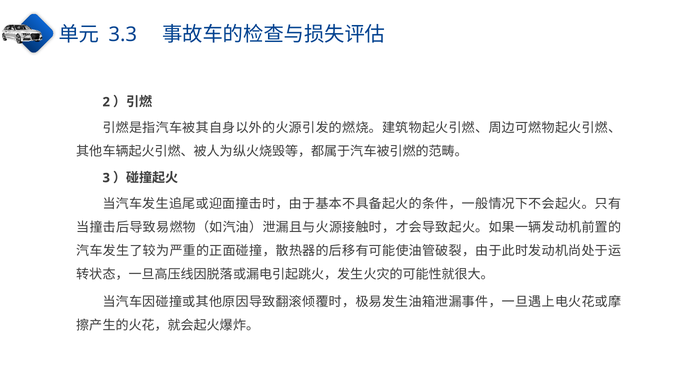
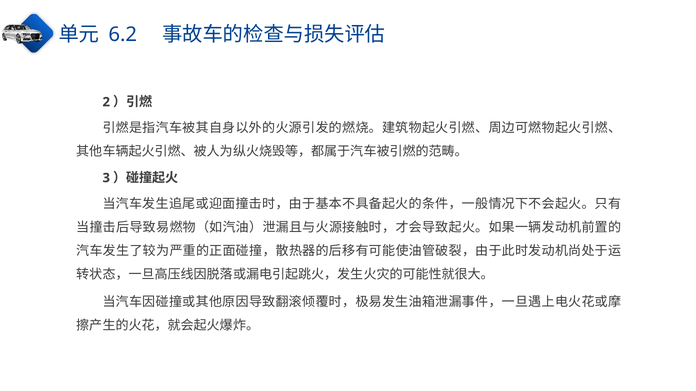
3.3: 3.3 -> 6.2
